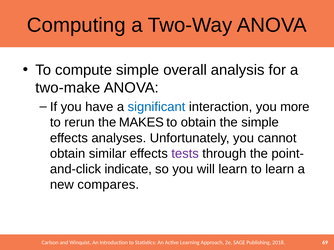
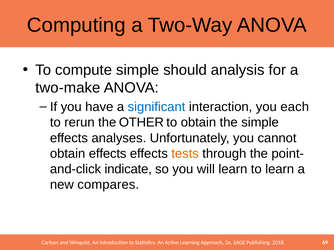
overall: overall -> should
more: more -> each
MAKES: MAKES -> OTHER
obtain similar: similar -> effects
tests colour: purple -> orange
